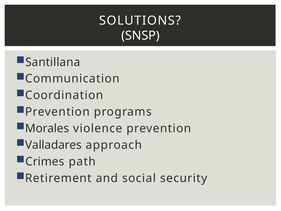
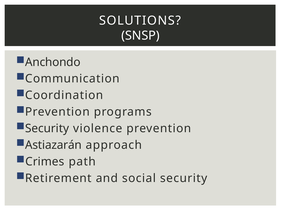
Santillana: Santillana -> Anchondo
Morales at (47, 128): Morales -> Security
Valladares: Valladares -> Astiazarán
